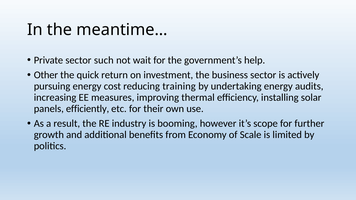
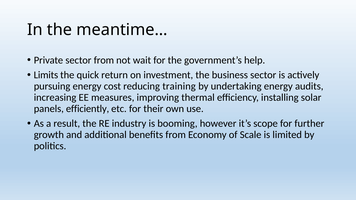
sector such: such -> from
Other: Other -> Limits
